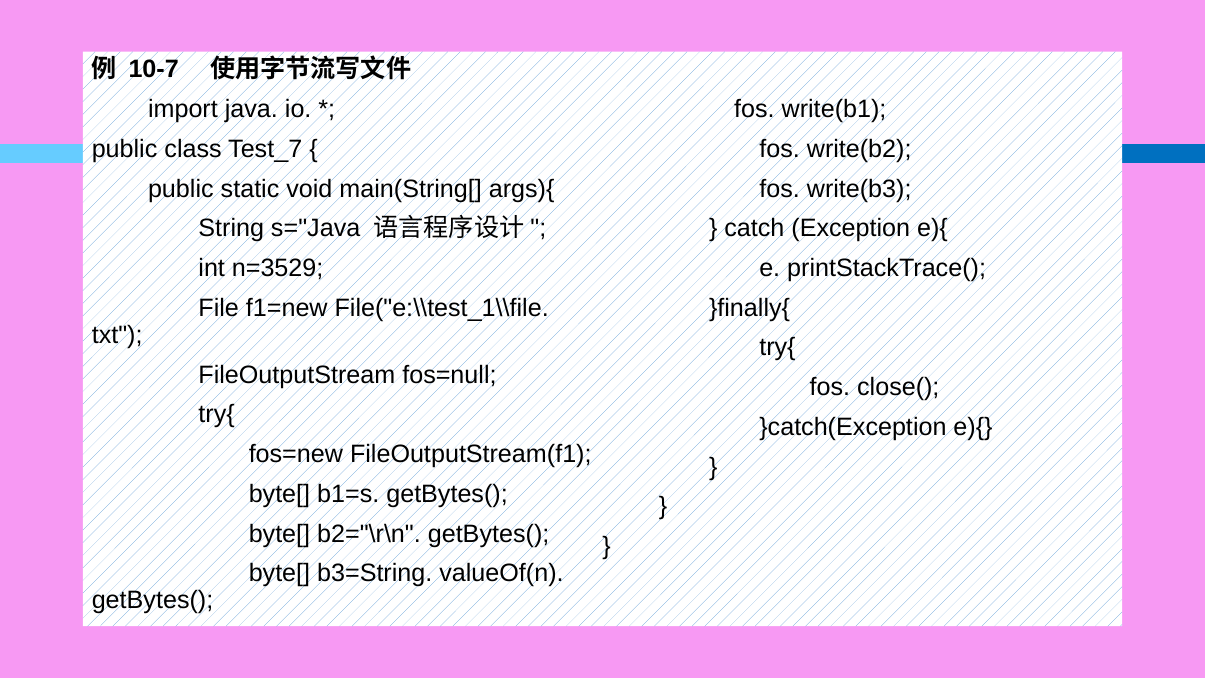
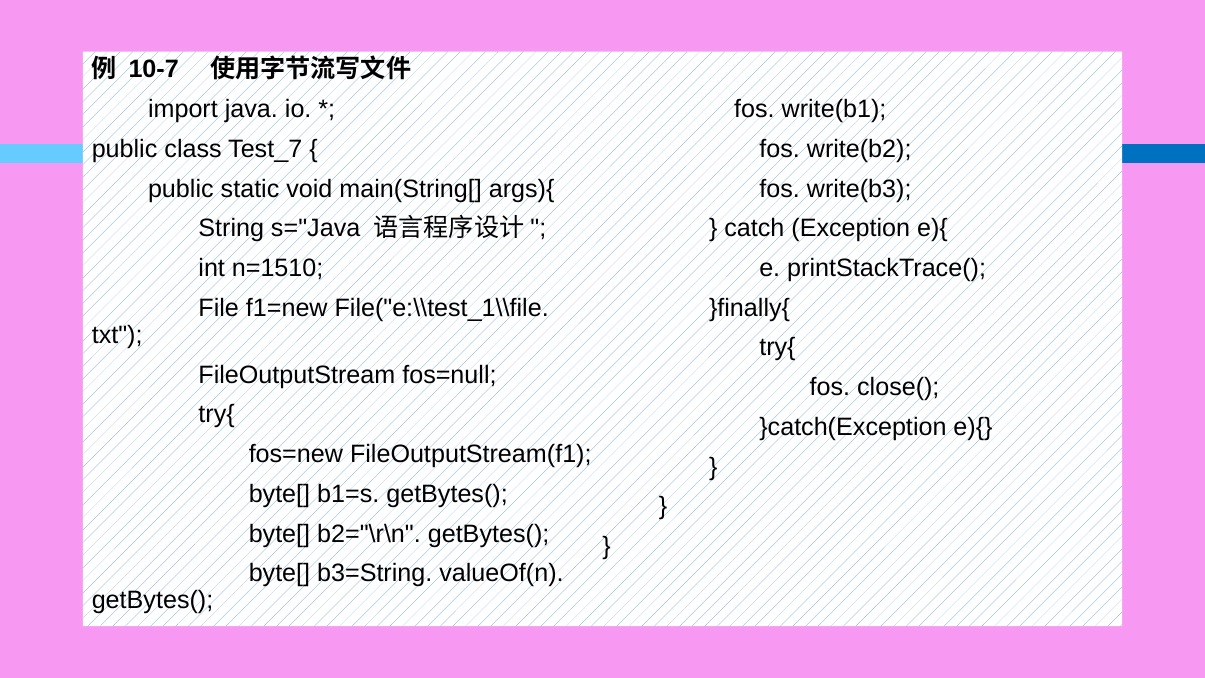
n=3529: n=3529 -> n=1510
